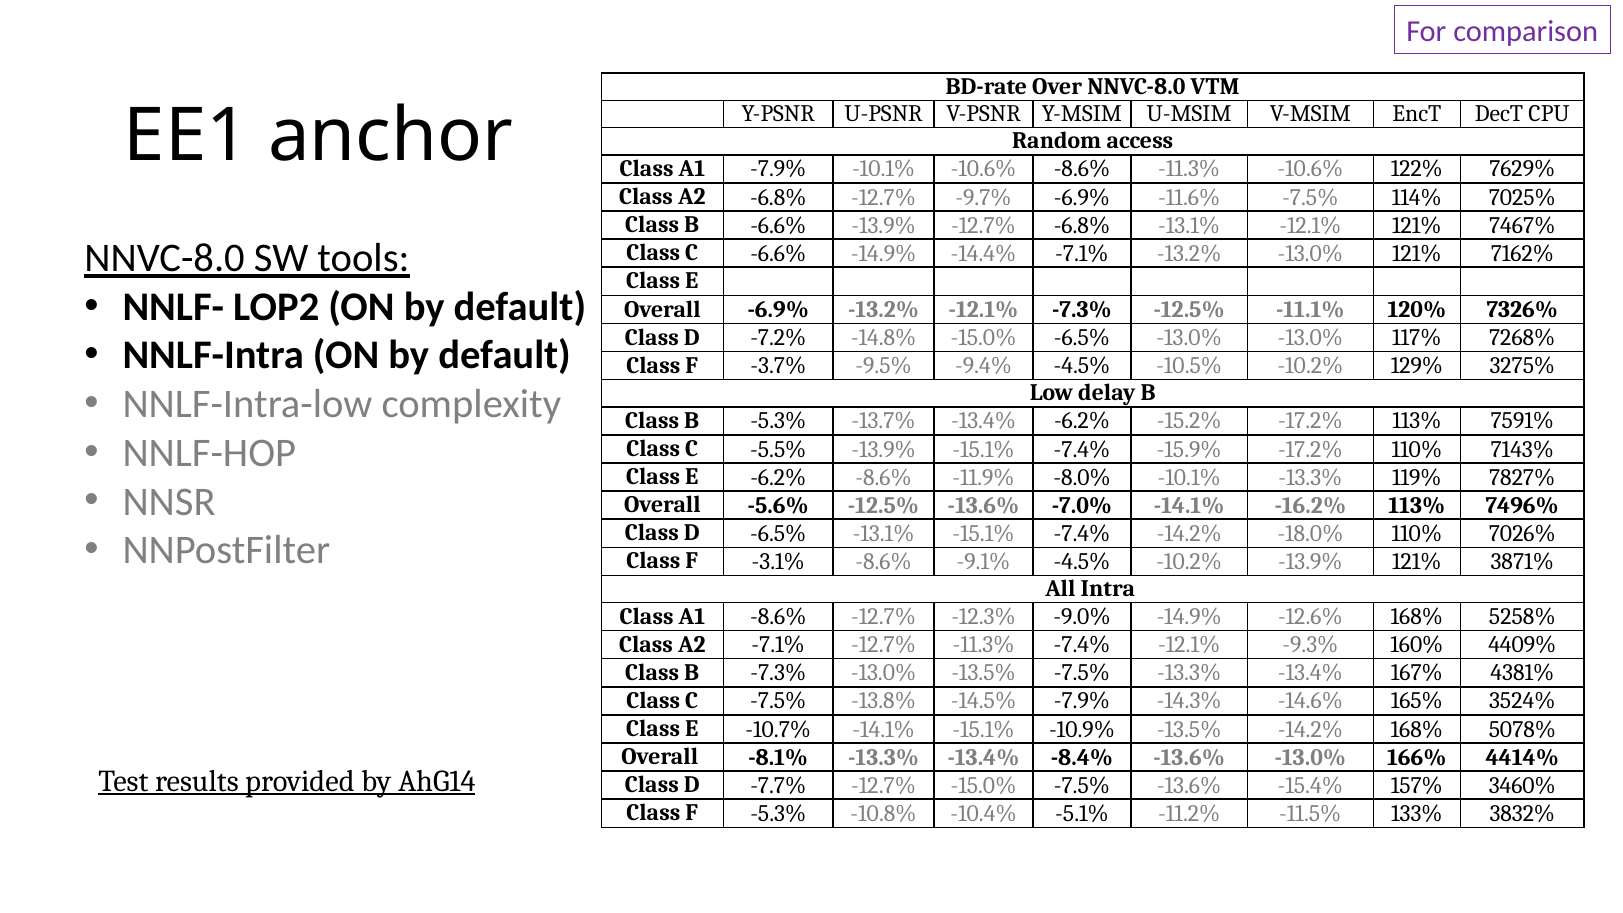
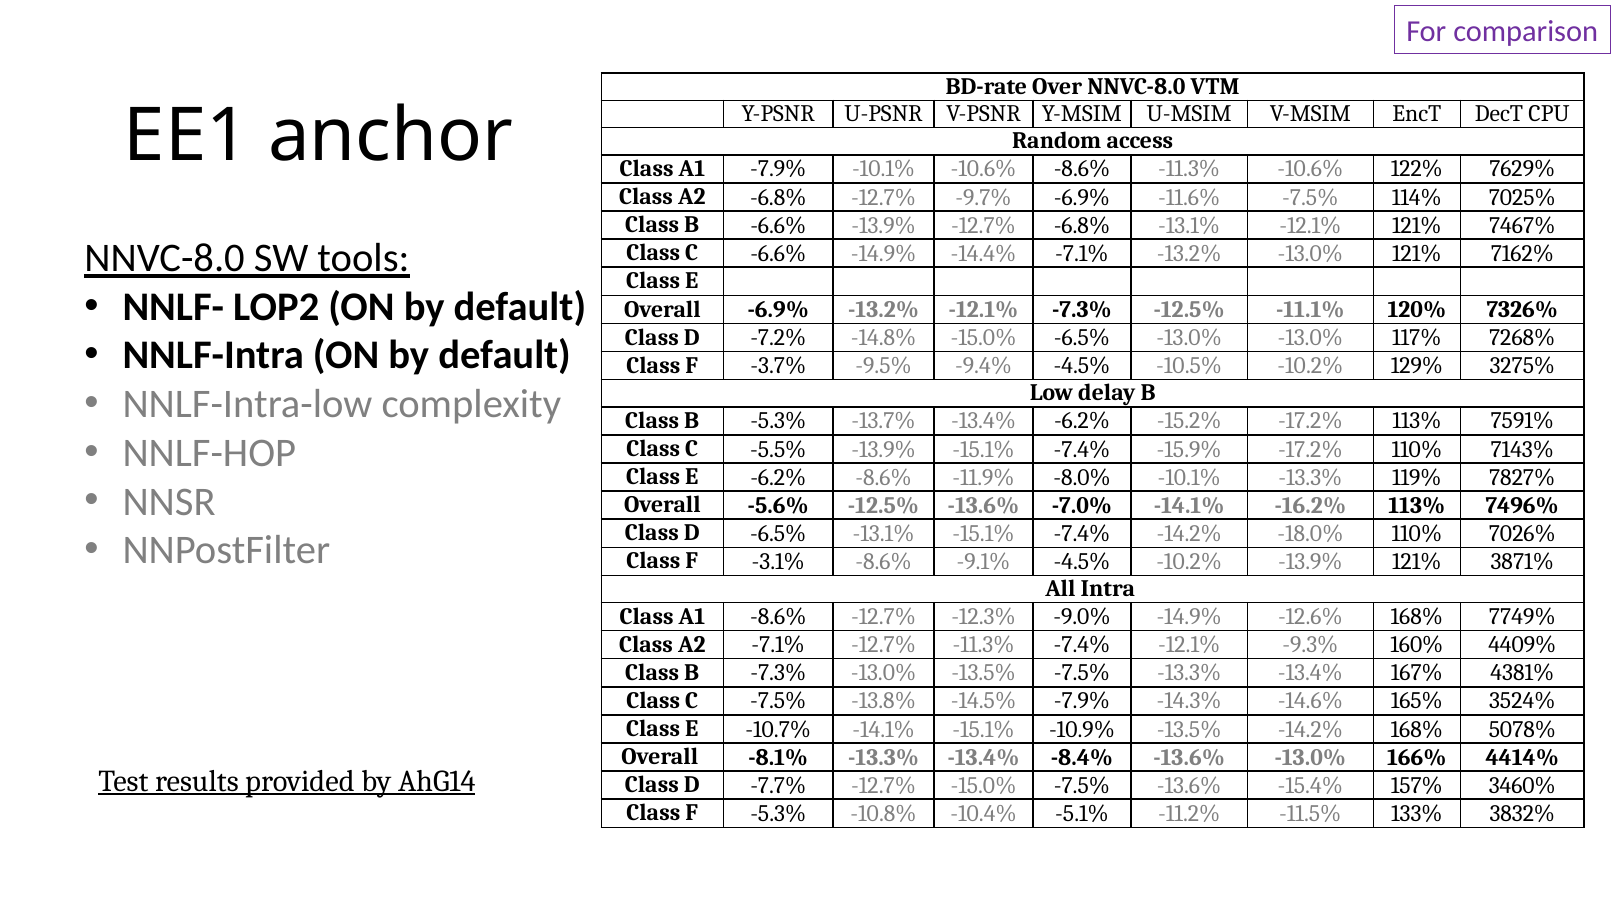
5258%: 5258% -> 7749%
